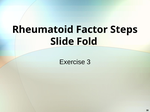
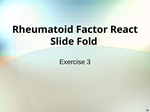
Steps: Steps -> React
